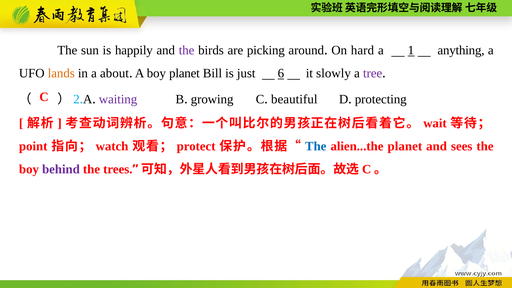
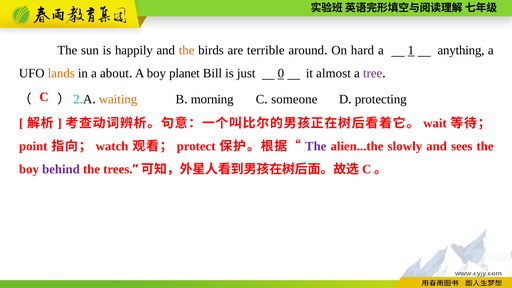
the at (187, 50) colour: purple -> orange
picking: picking -> terrible
6: 6 -> 0
slowly: slowly -> almost
waiting colour: purple -> orange
growing: growing -> morning
beautiful: beautiful -> someone
The at (316, 146) colour: blue -> purple
alien...the planet: planet -> slowly
